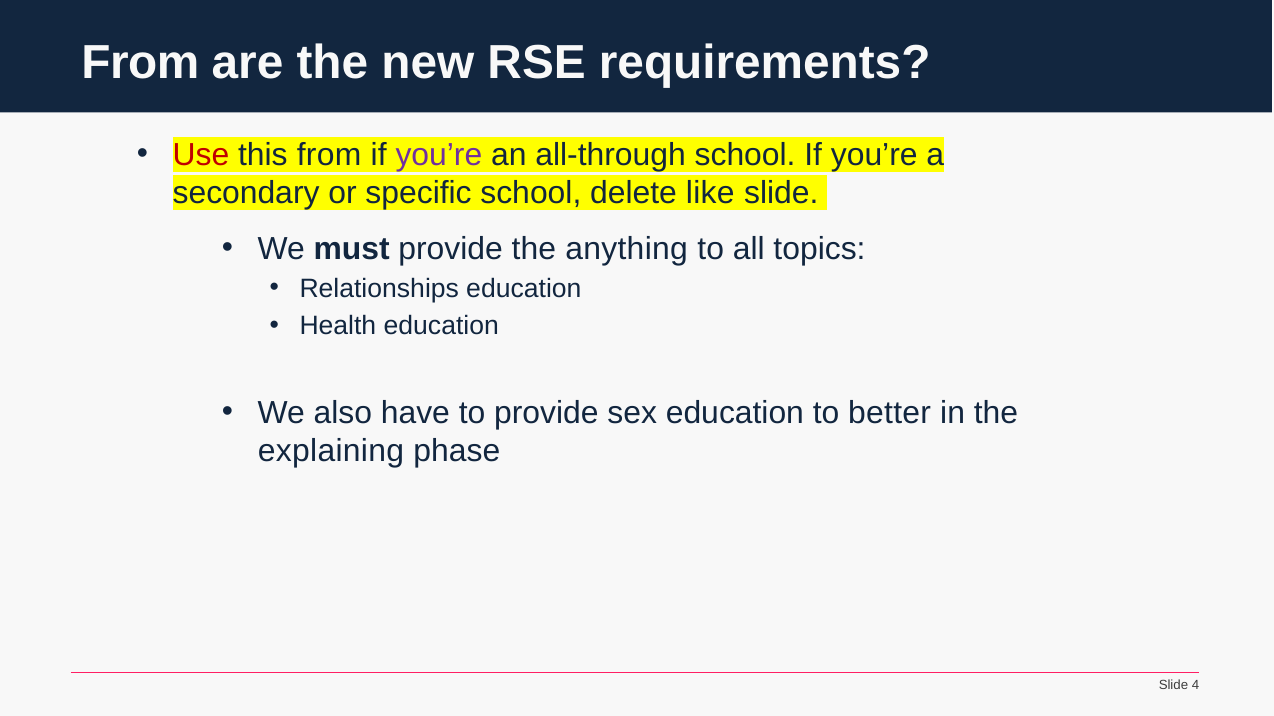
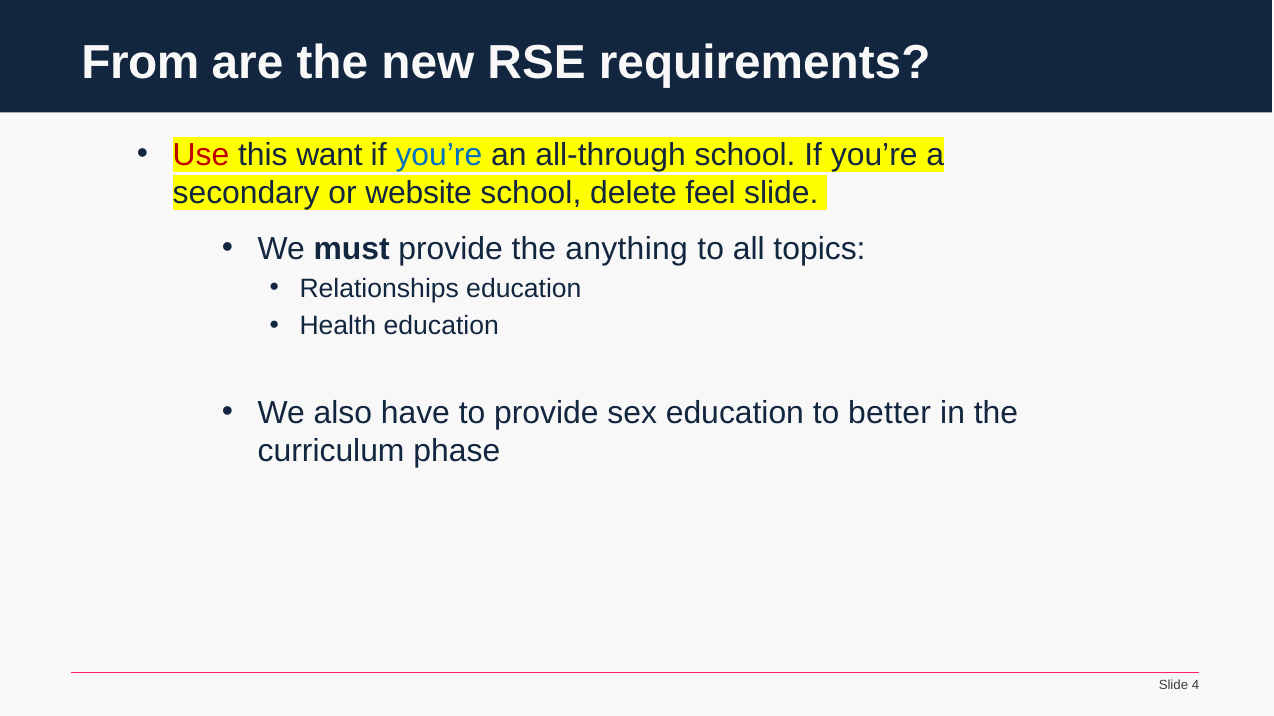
this from: from -> want
you’re at (439, 155) colour: purple -> blue
specific: specific -> website
like: like -> feel
explaining: explaining -> curriculum
